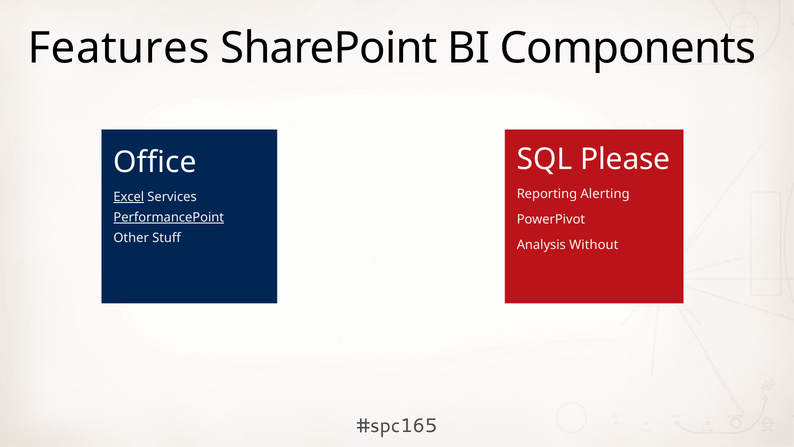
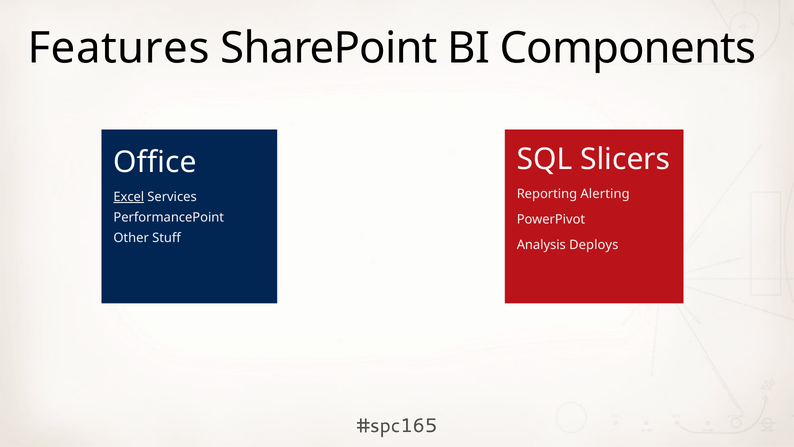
Please: Please -> Slicers
PerformancePoint underline: present -> none
Without: Without -> Deploys
